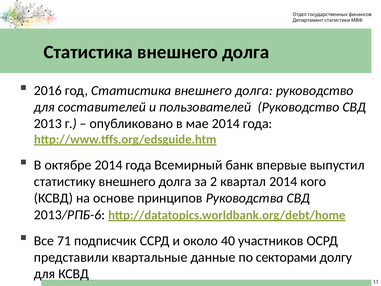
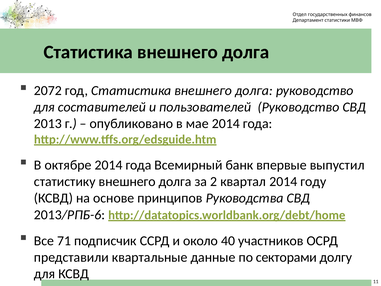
2016: 2016 -> 2072
кого: кого -> году
